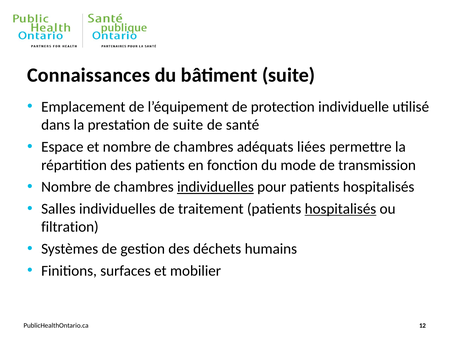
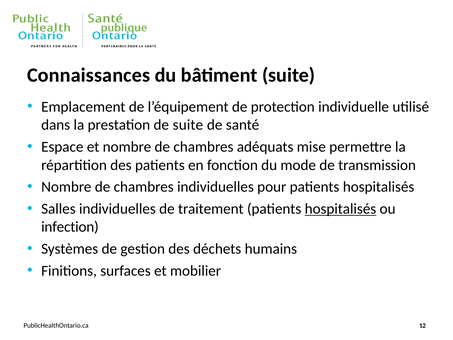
liées: liées -> mise
individuelles at (215, 187) underline: present -> none
filtration: filtration -> infection
